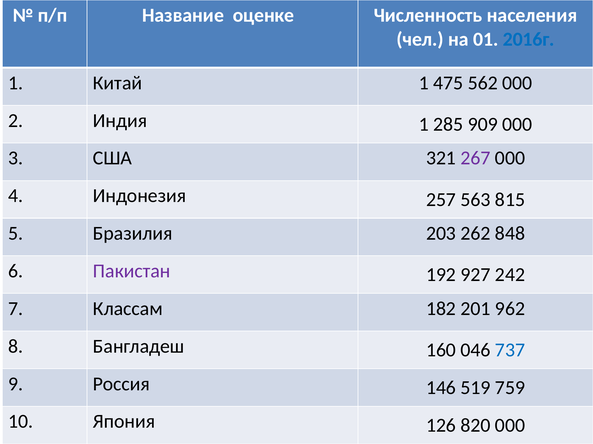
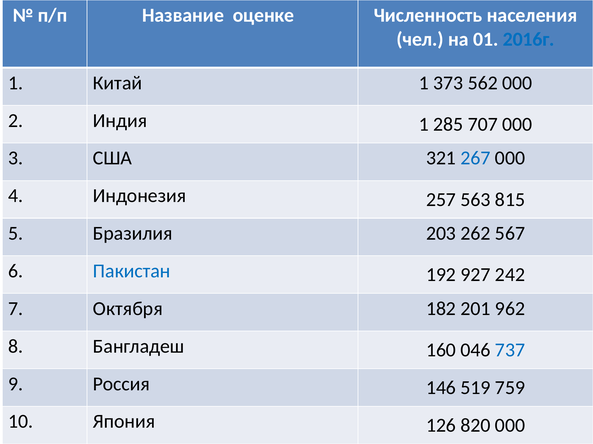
475: 475 -> 373
909: 909 -> 707
267 colour: purple -> blue
848: 848 -> 567
Пакистан colour: purple -> blue
Классам: Классам -> Октября
